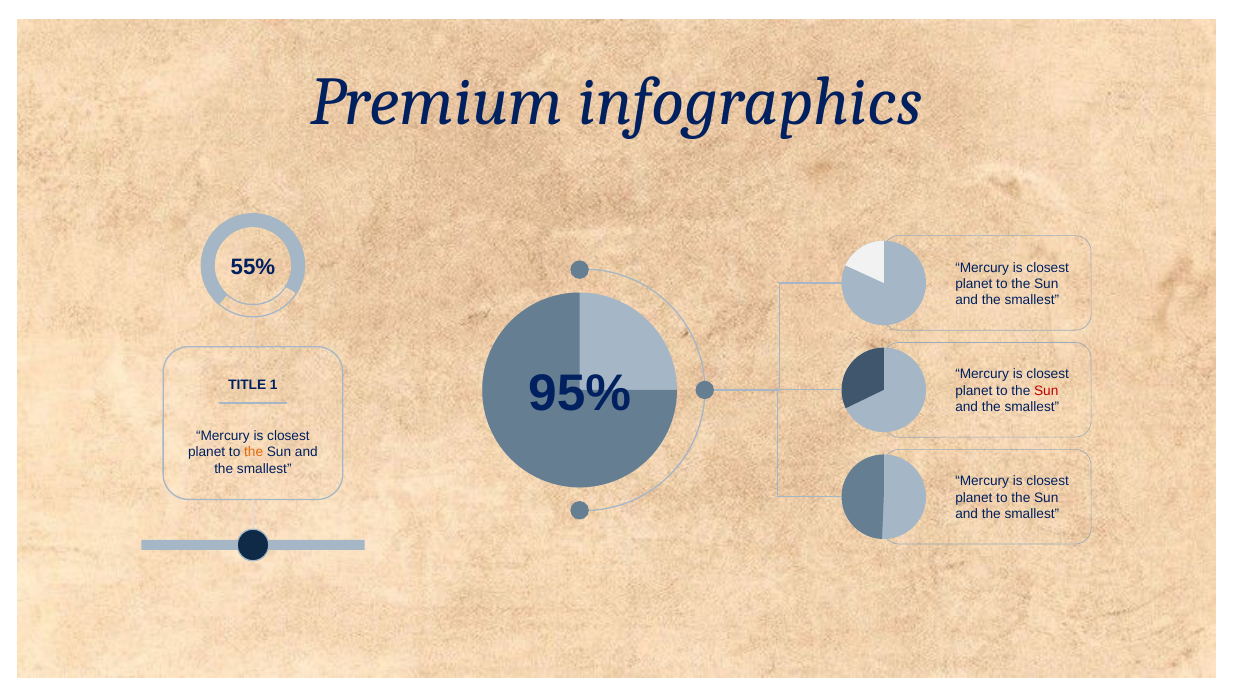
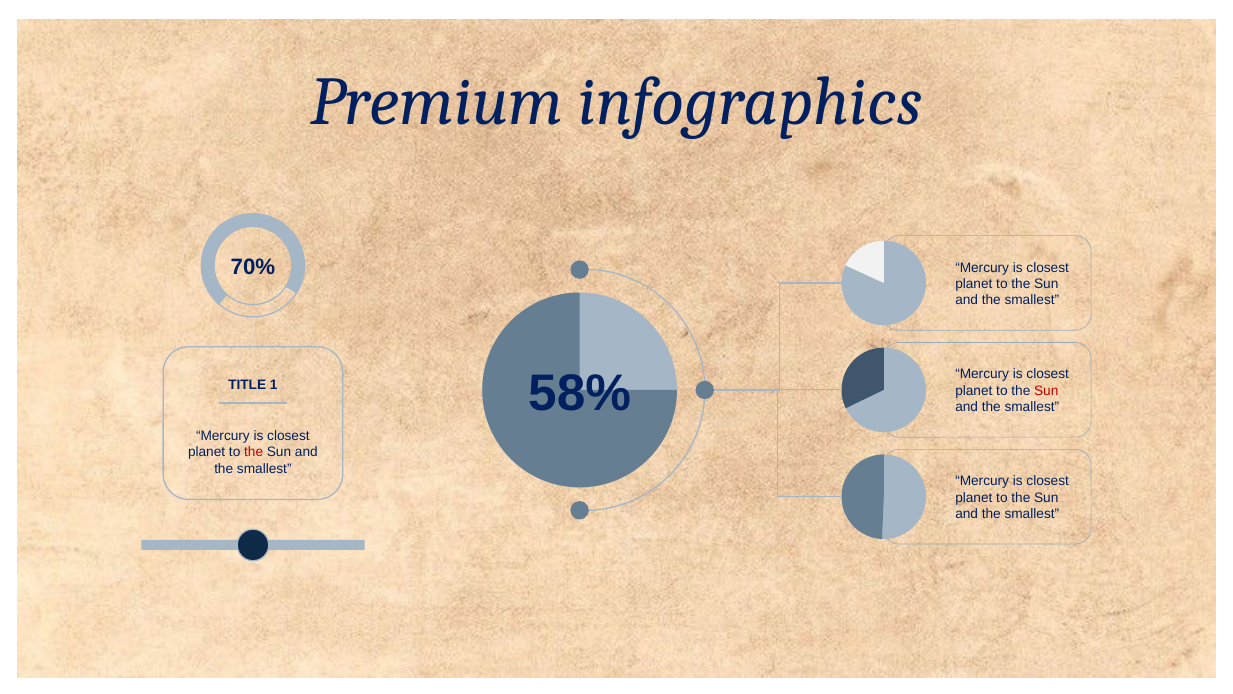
55%: 55% -> 70%
95%: 95% -> 58%
the at (254, 452) colour: orange -> red
